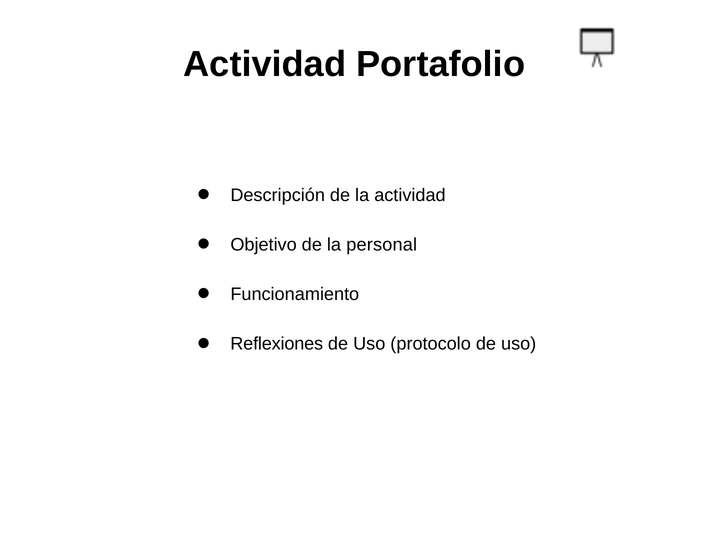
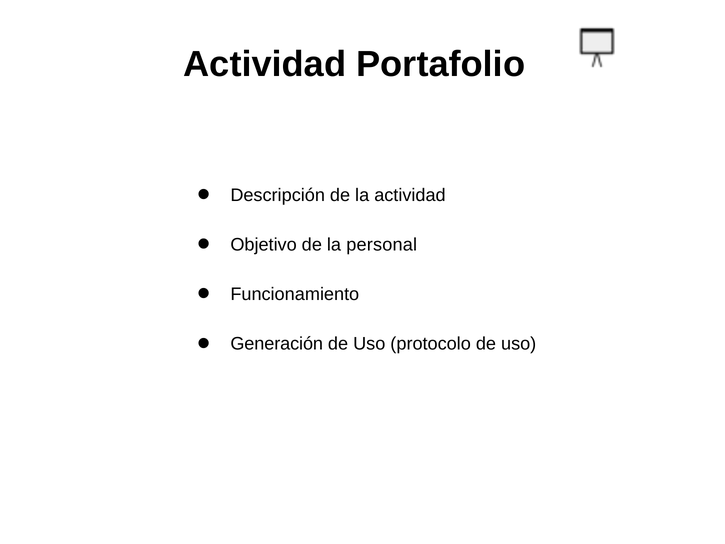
Reflexiones: Reflexiones -> Generación
